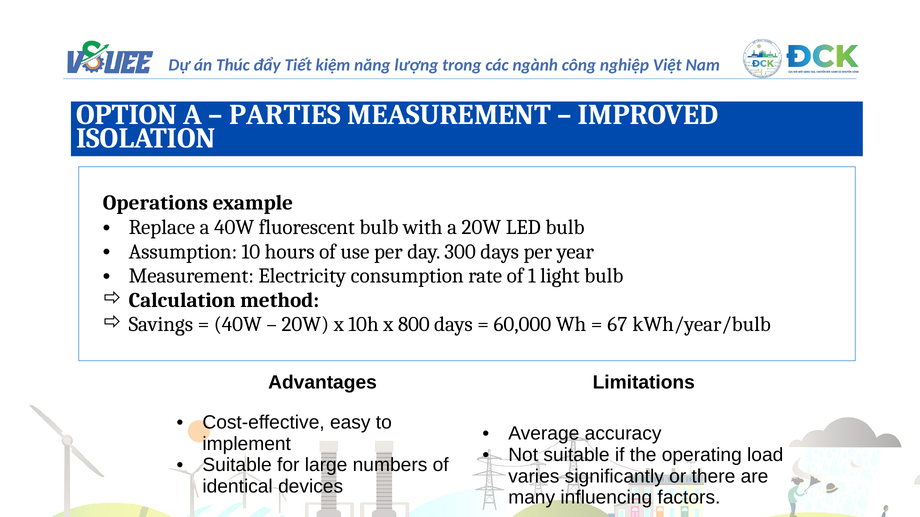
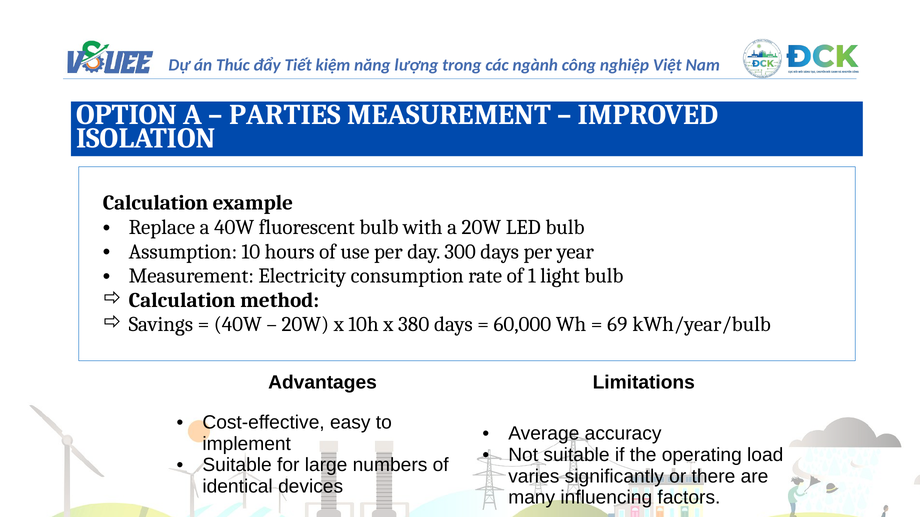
Operations: Operations -> Calculation
800: 800 -> 380
67: 67 -> 69
